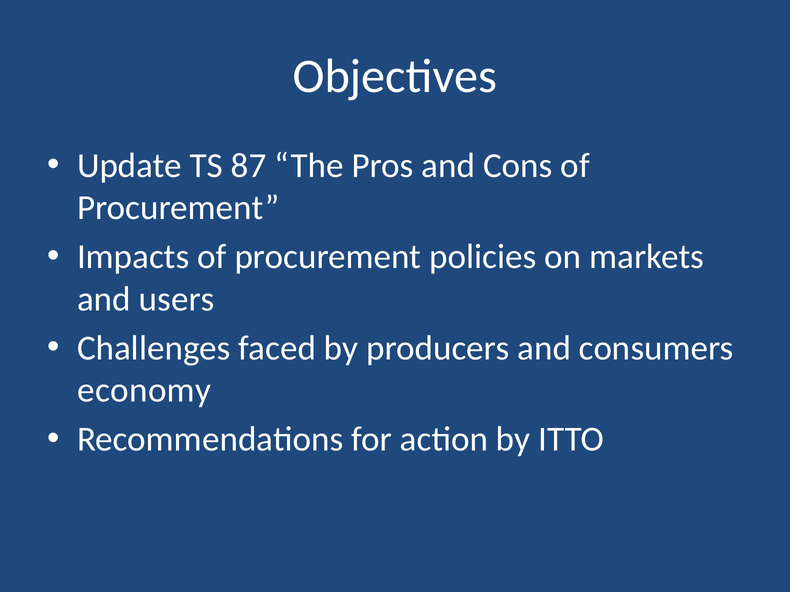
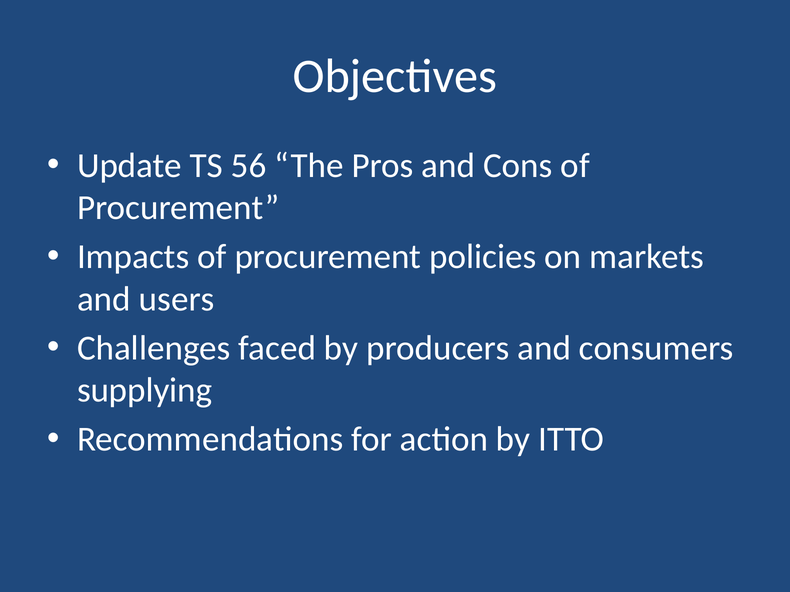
87: 87 -> 56
economy: economy -> supplying
